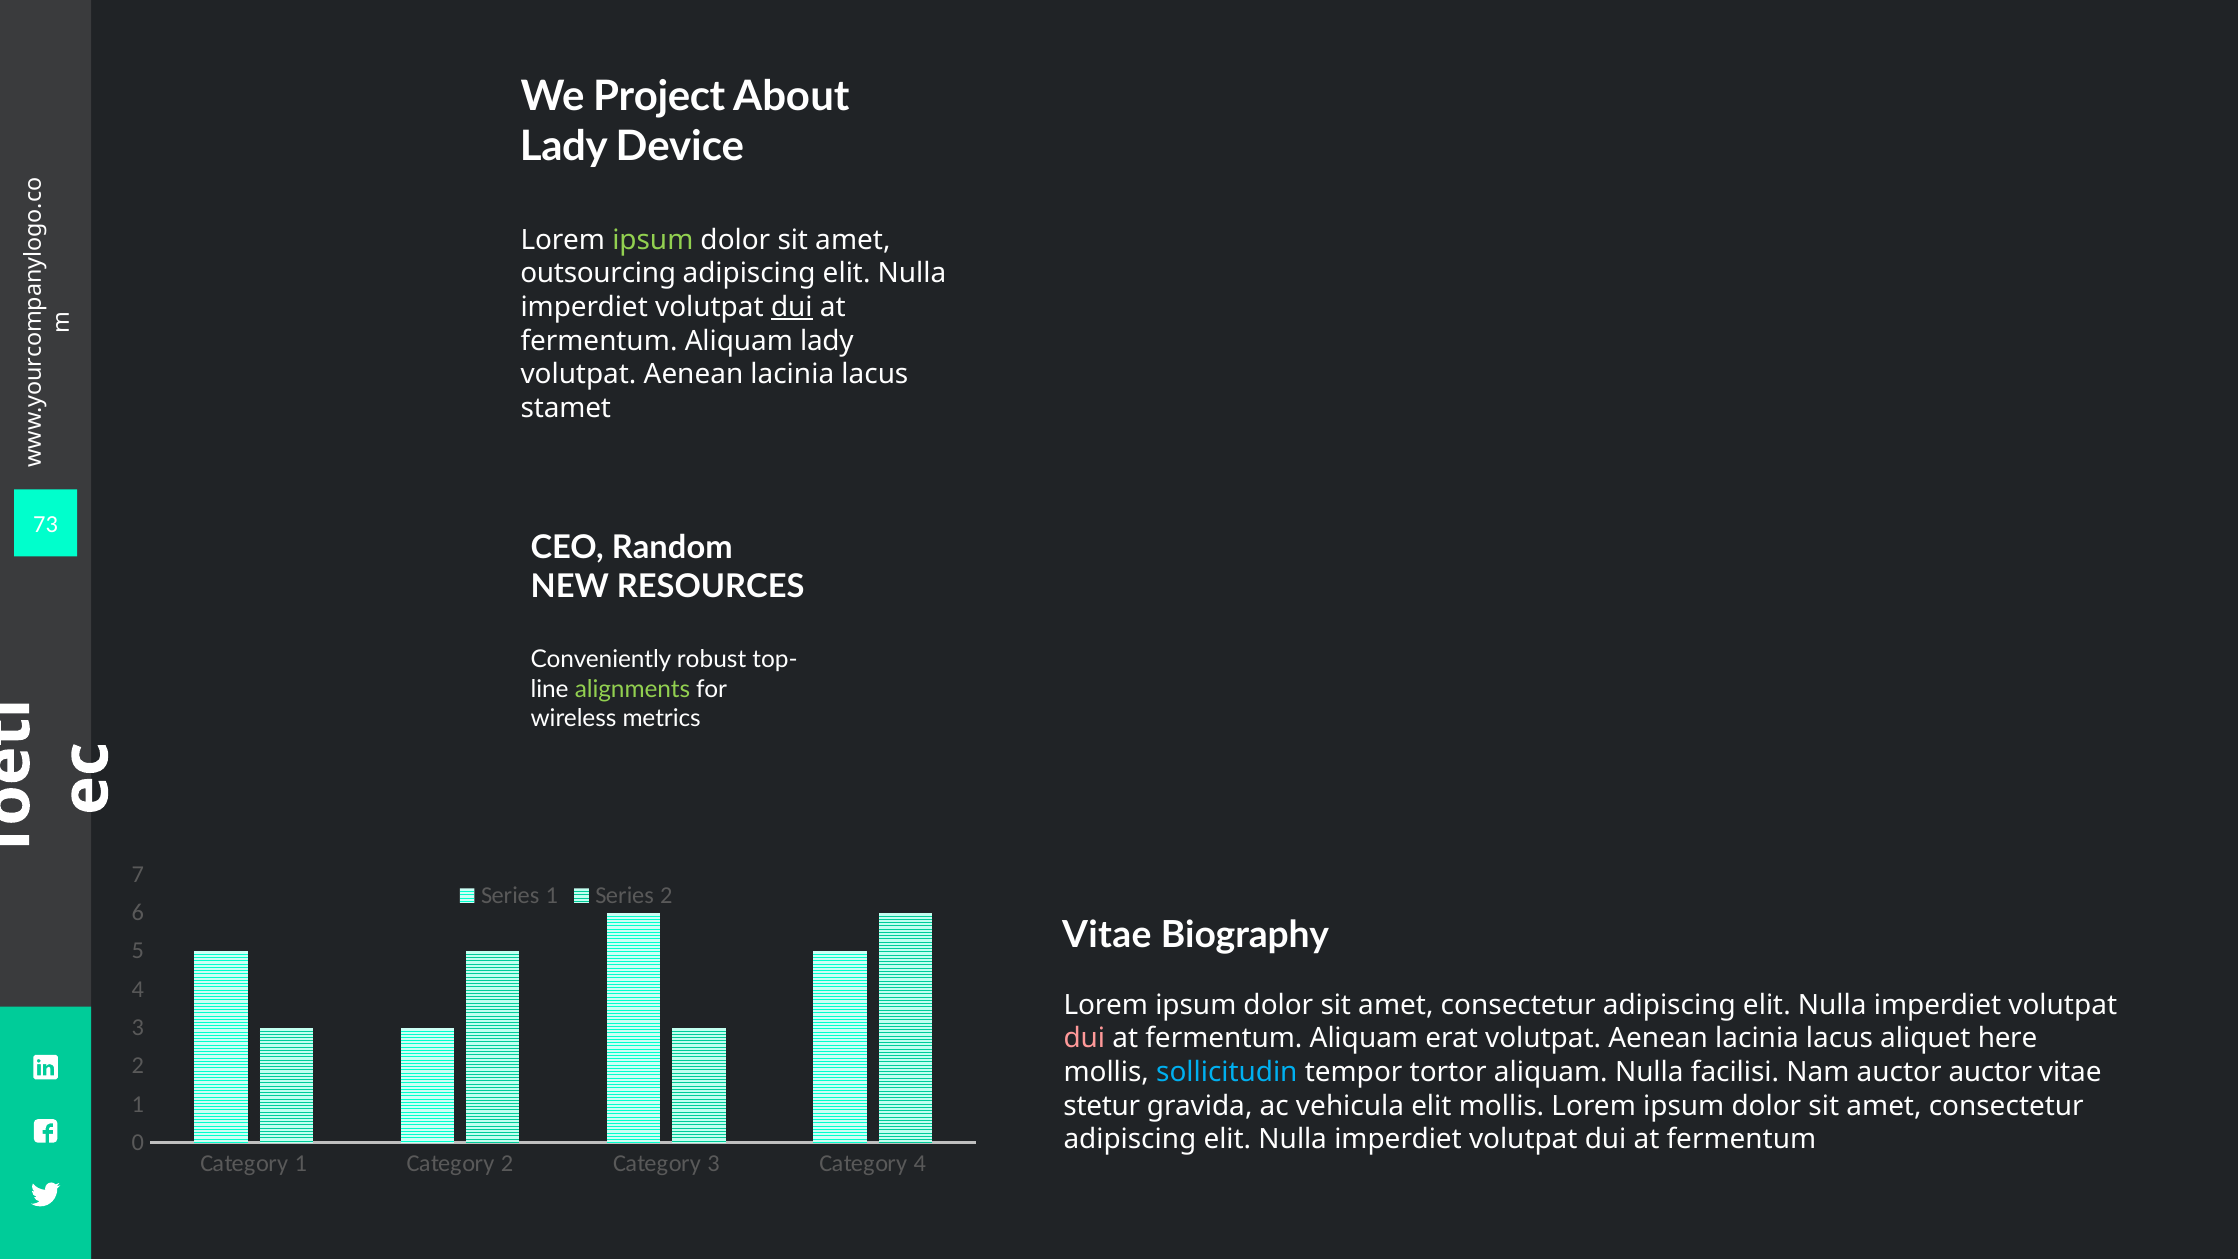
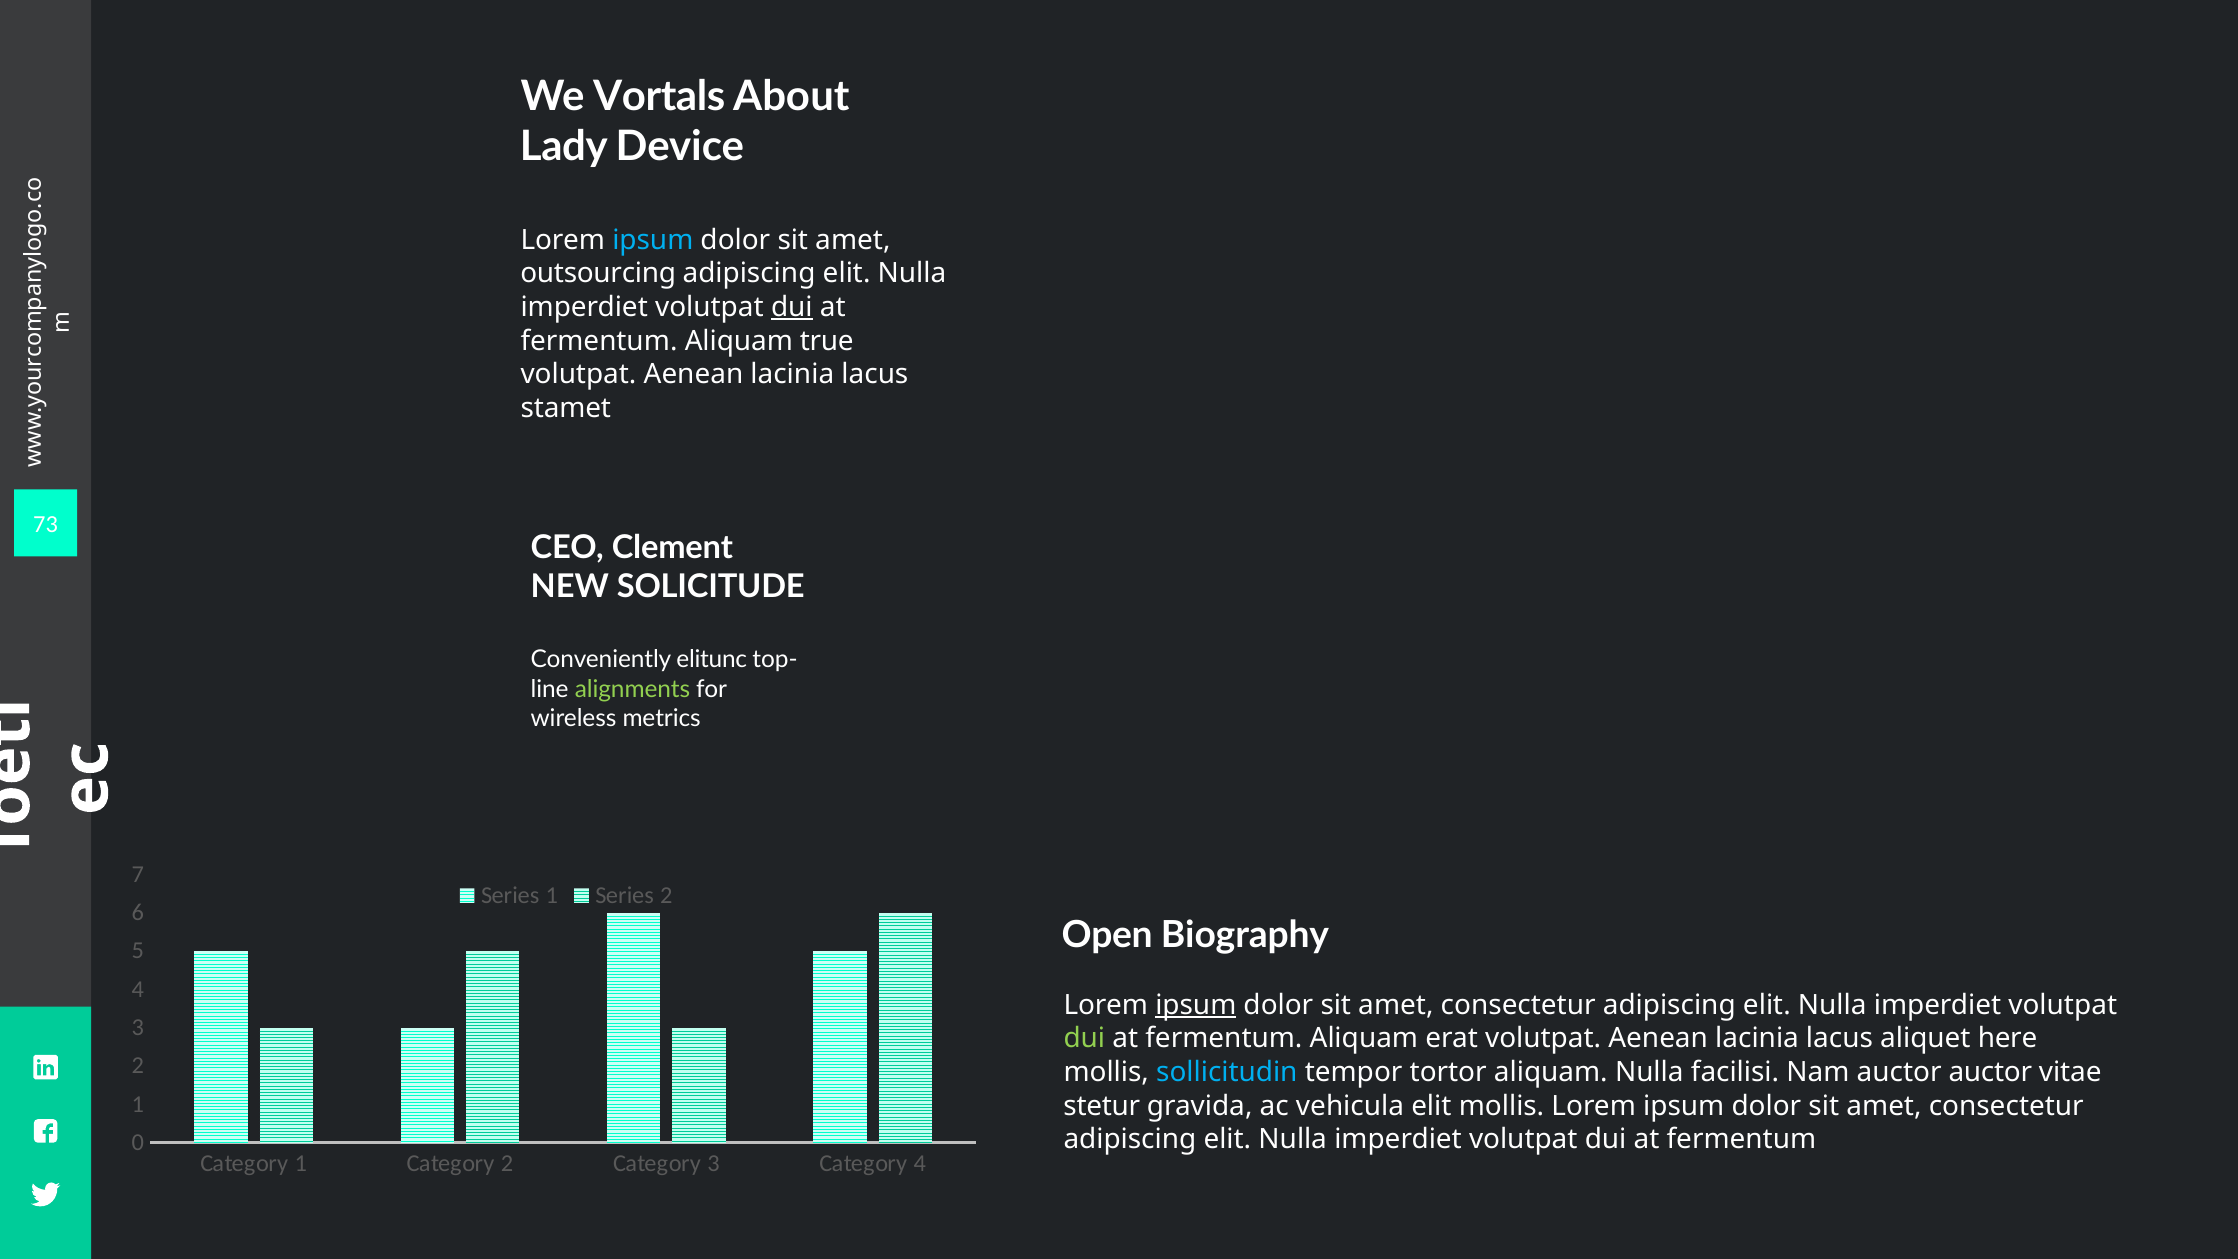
Project: Project -> Vortals
ipsum at (653, 240) colour: light green -> light blue
Aliquam lady: lady -> true
Random: Random -> Clement
RESOURCES: RESOURCES -> SOLICITUDE
robust: robust -> elitunc
Vitae at (1107, 935): Vitae -> Open
ipsum at (1196, 1005) underline: none -> present
dui at (1084, 1039) colour: pink -> light green
